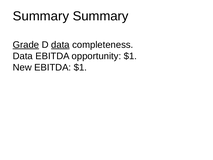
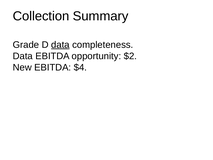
Summary at (41, 16): Summary -> Collection
Grade underline: present -> none
opportunity $1: $1 -> $2
EBITDA $1: $1 -> $4
